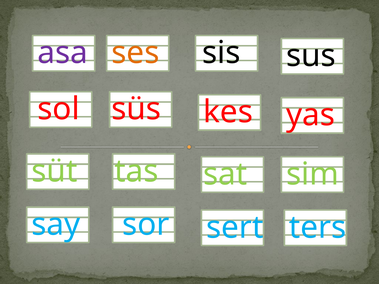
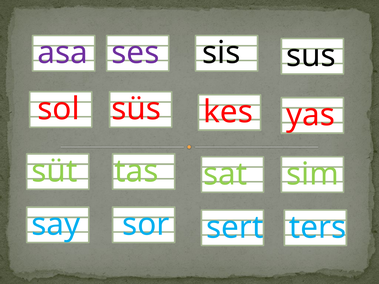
ses colour: orange -> purple
